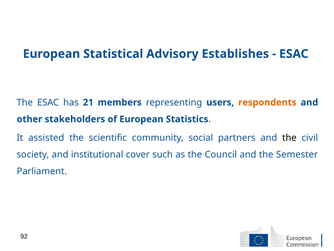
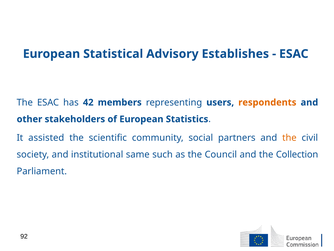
21: 21 -> 42
the at (289, 137) colour: black -> orange
cover: cover -> same
Semester: Semester -> Collection
